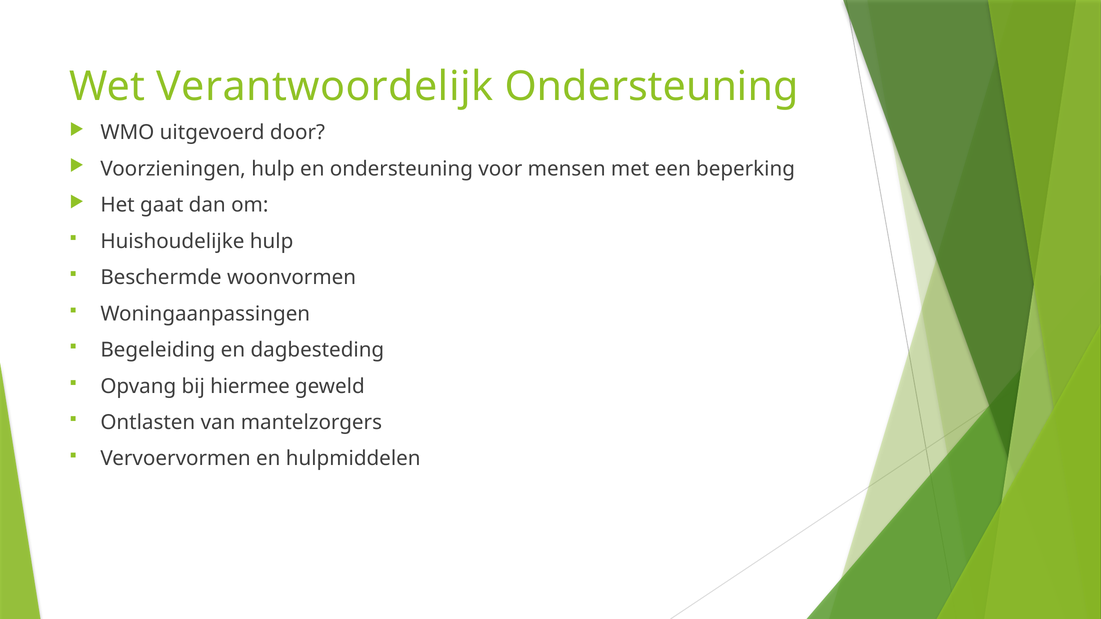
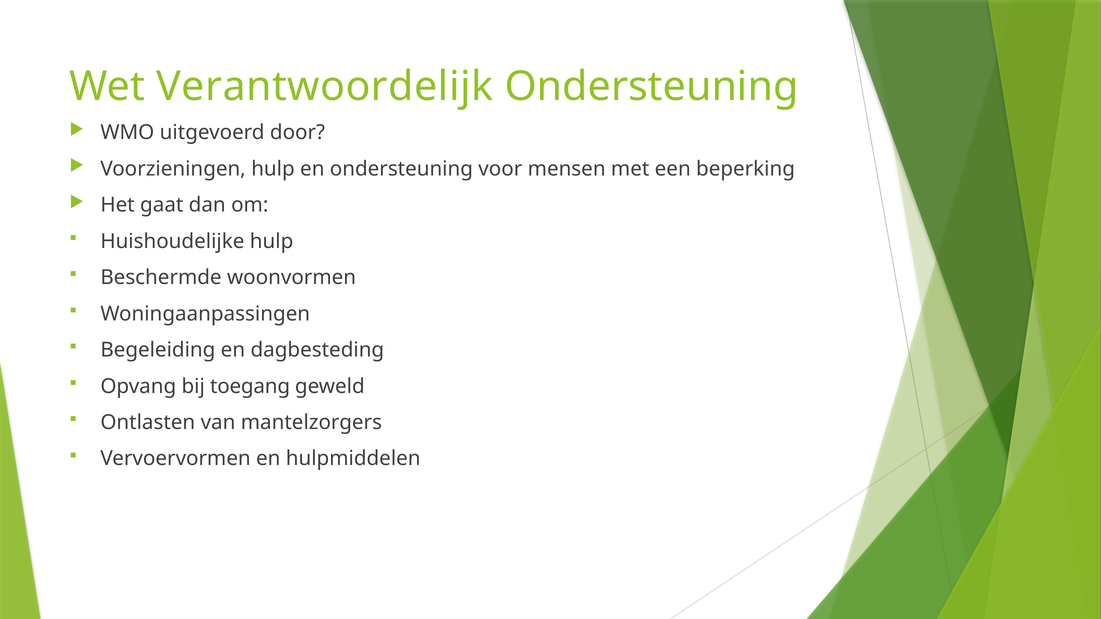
hiermee: hiermee -> toegang
